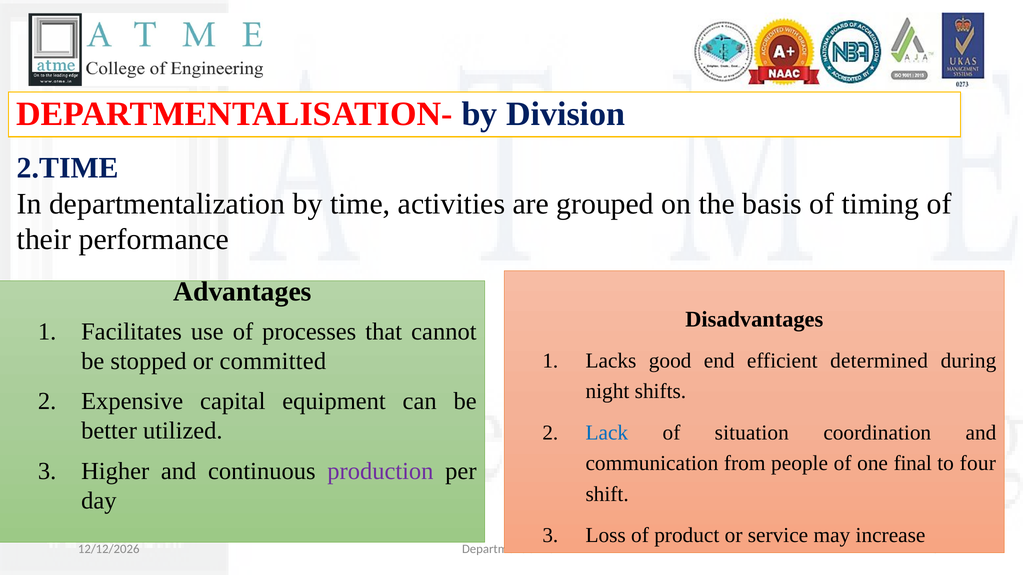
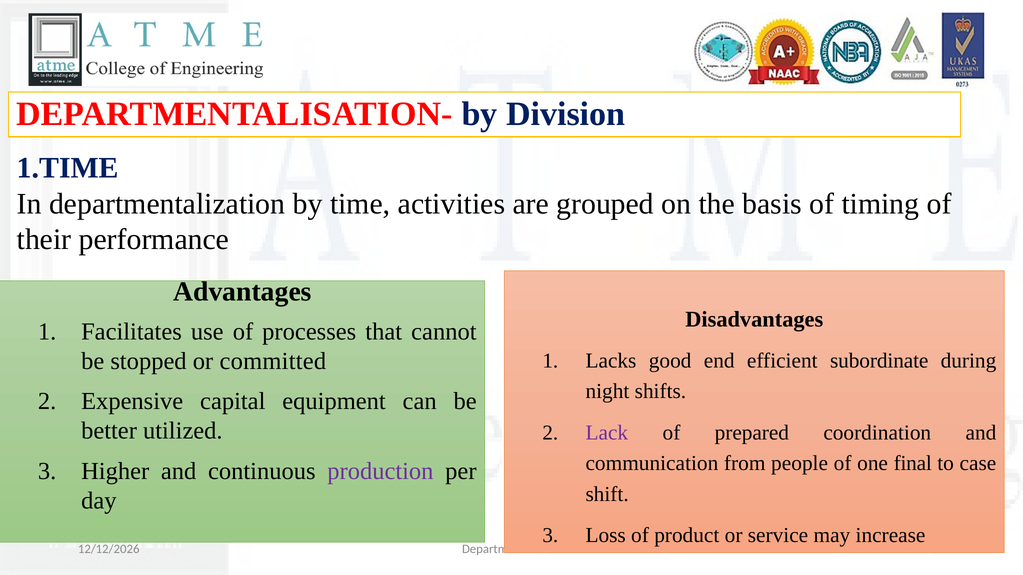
2.TIME: 2.TIME -> 1.TIME
determined: determined -> subordinate
Lack colour: blue -> purple
situation: situation -> prepared
four: four -> case
